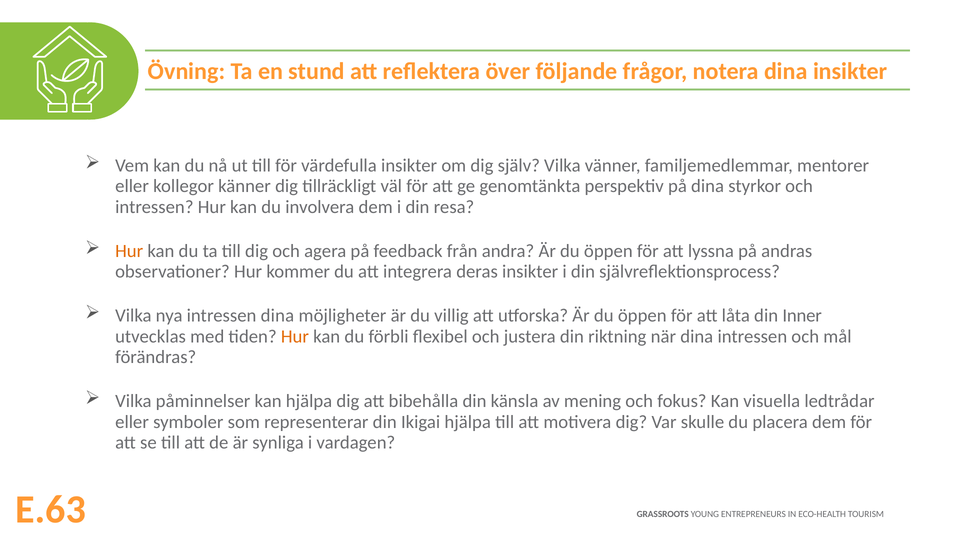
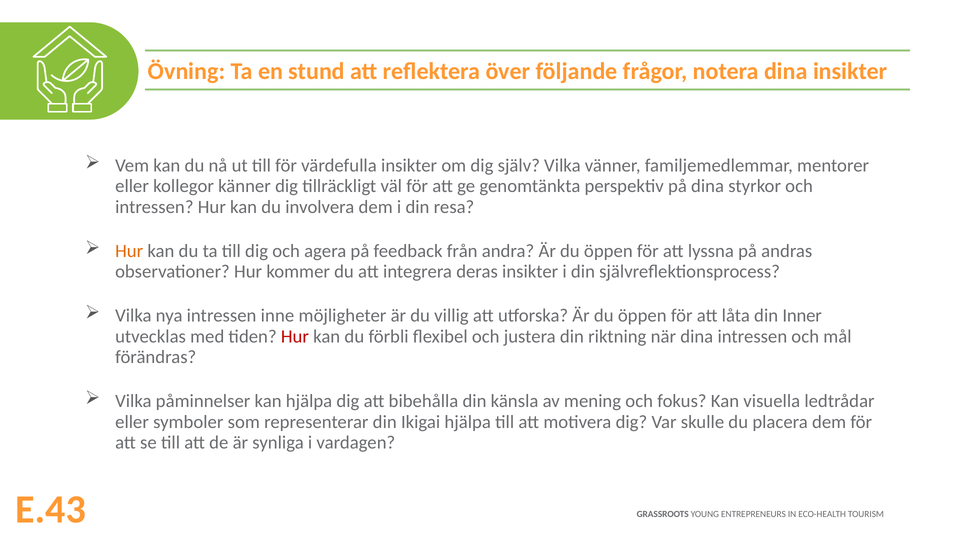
intressen dina: dina -> inne
Hur at (295, 337) colour: orange -> red
E.63: E.63 -> E.43
